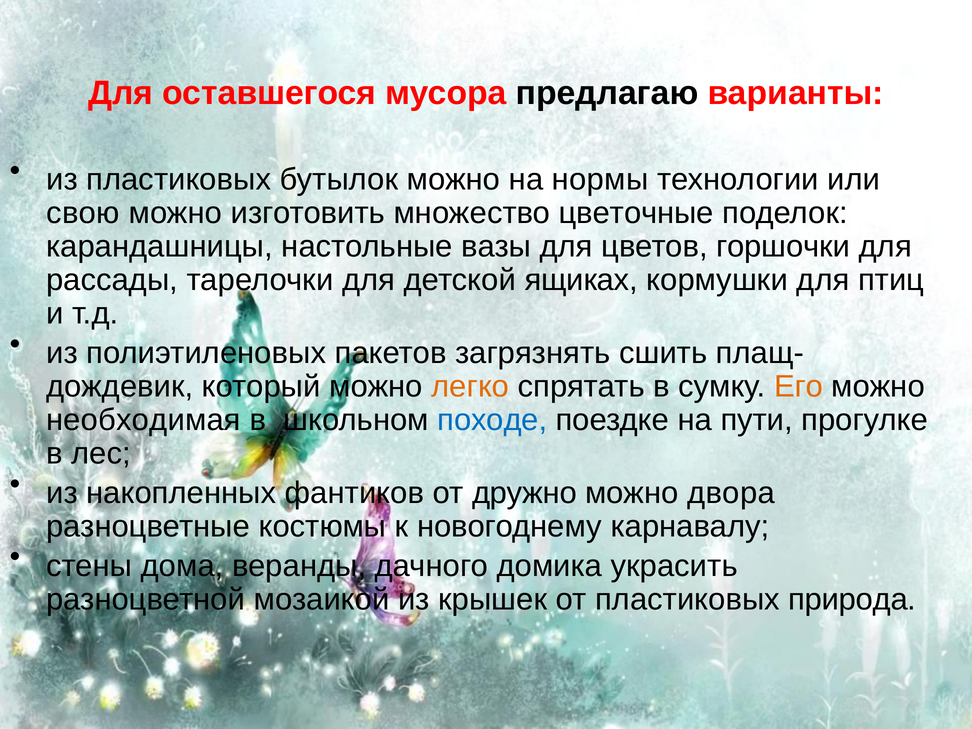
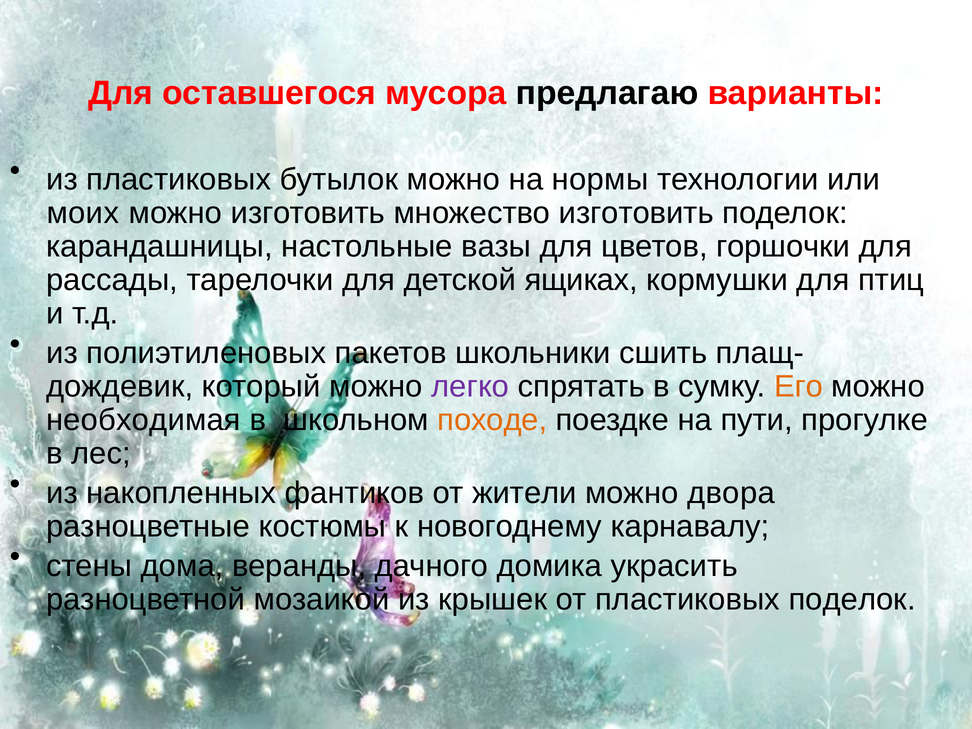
свою: свою -> моих
множество цветочные: цветочные -> изготовить
загрязнять: загрязнять -> школьники
легко colour: orange -> purple
походе colour: blue -> orange
дружно: дружно -> жители
пластиковых природа: природа -> поделок
